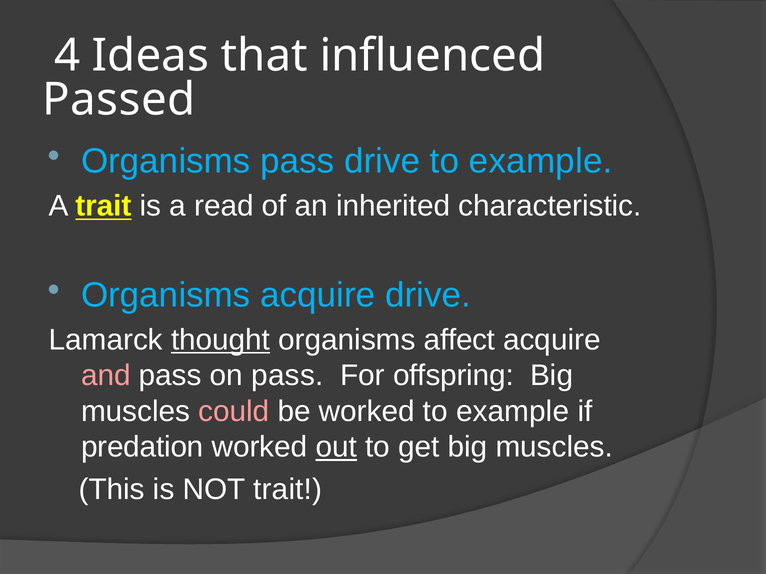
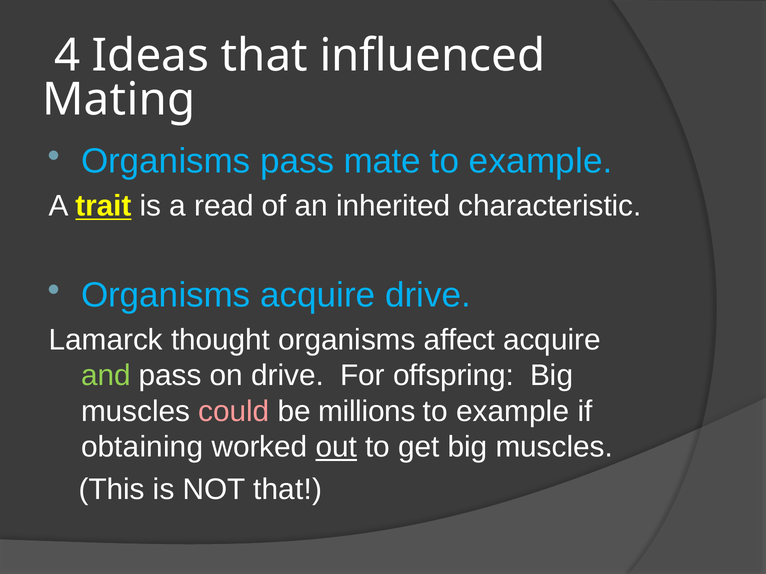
Passed: Passed -> Mating
pass drive: drive -> mate
thought underline: present -> none
and colour: pink -> light green
on pass: pass -> drive
be worked: worked -> millions
predation: predation -> obtaining
NOT trait: trait -> that
